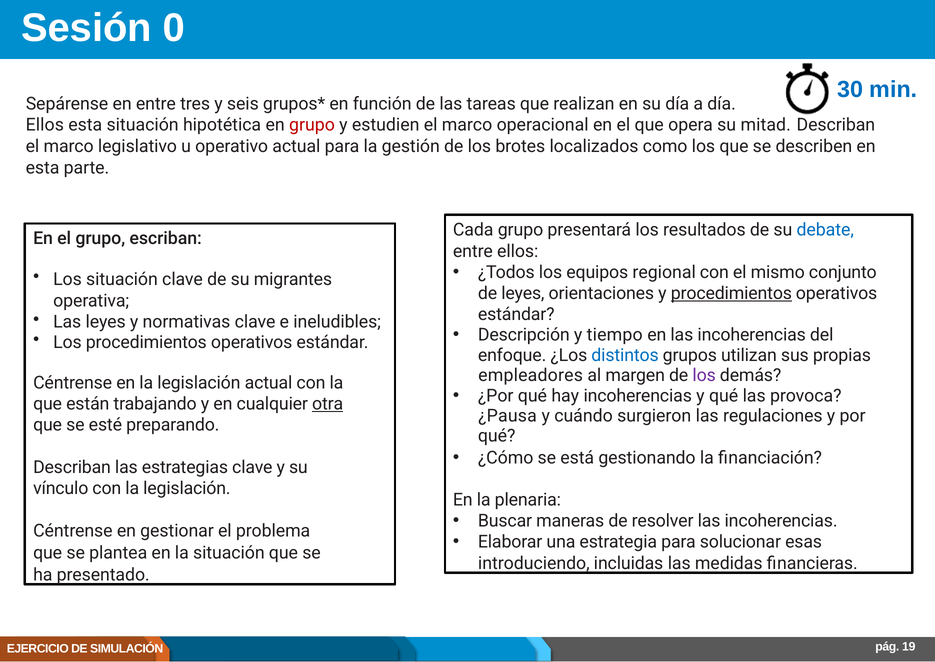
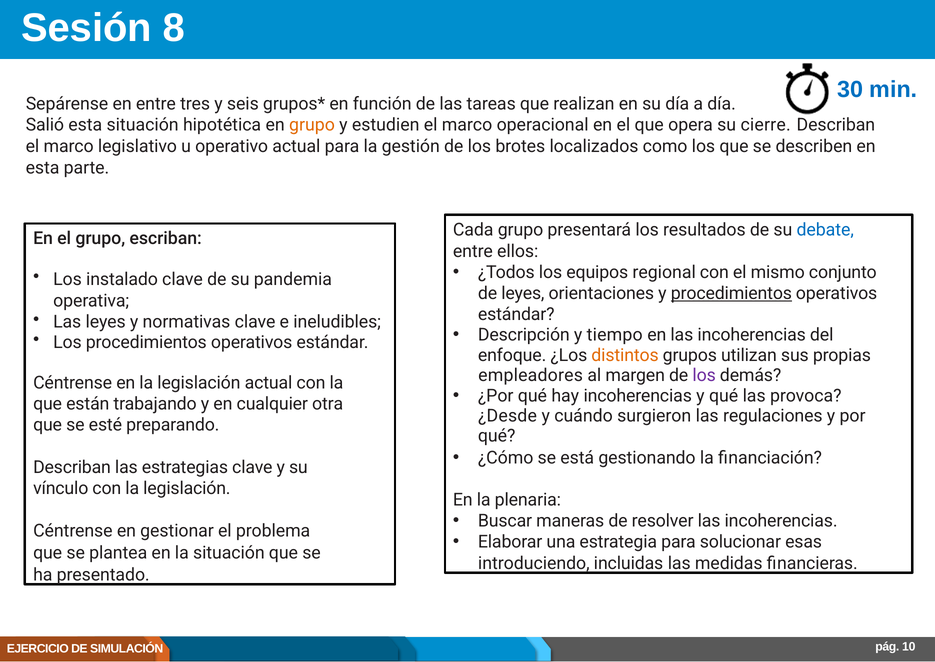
0: 0 -> 8
Ellos at (45, 125): Ellos -> Salió
grupo at (312, 125) colour: red -> orange
mitad: mitad -> cierre
Los situación: situación -> instalado
migrantes: migrantes -> pandemia
distintos colour: blue -> orange
otra underline: present -> none
¿Pausa: ¿Pausa -> ¿Desde
19: 19 -> 10
